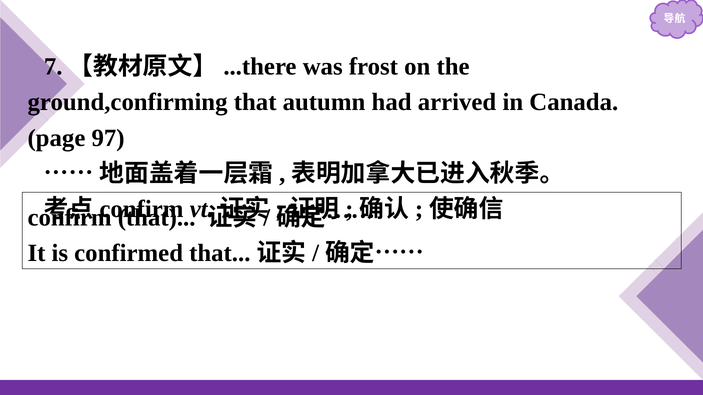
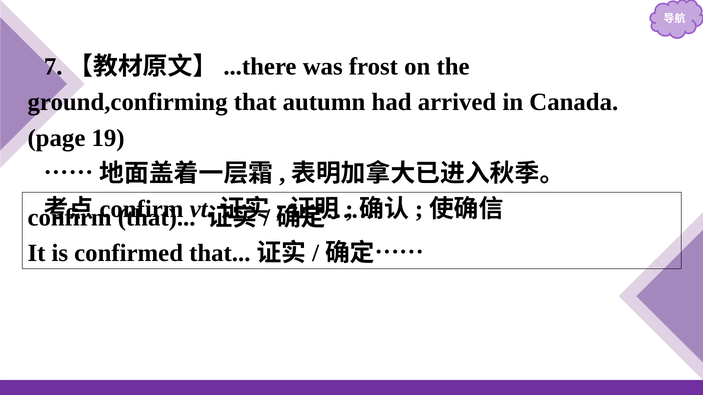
97: 97 -> 19
